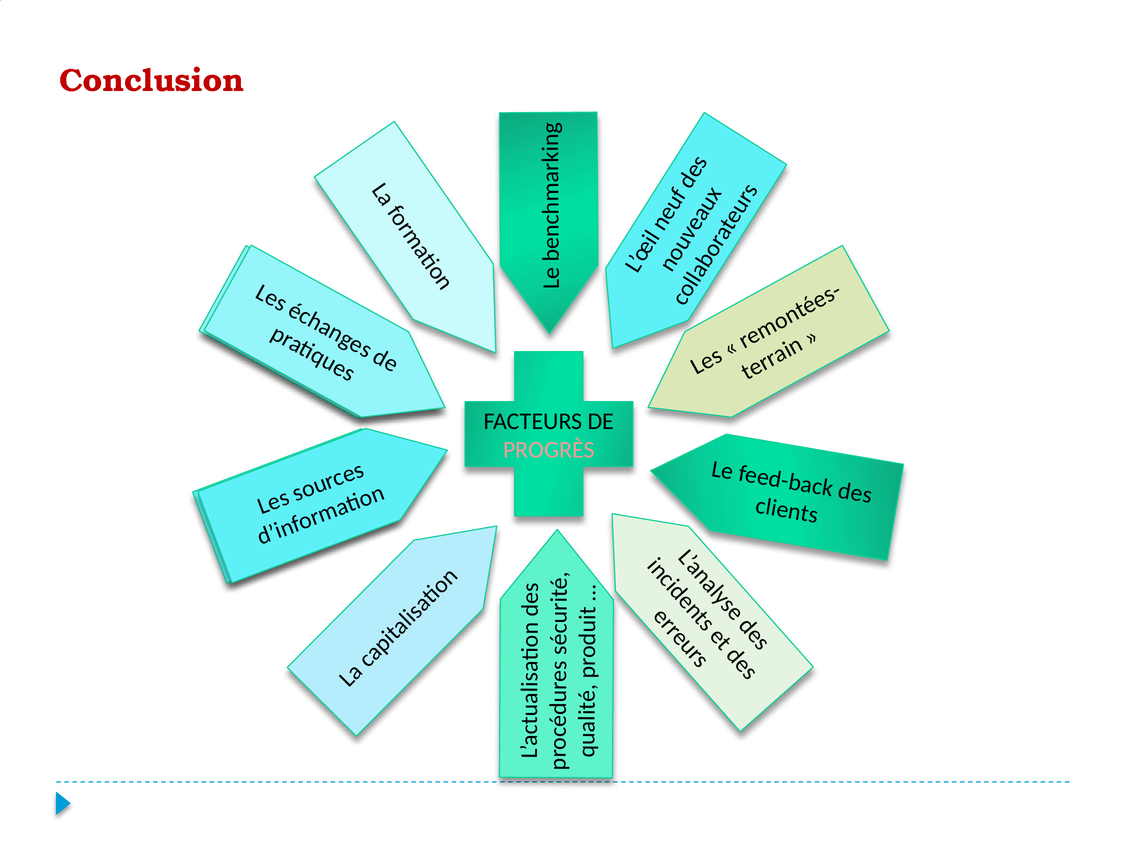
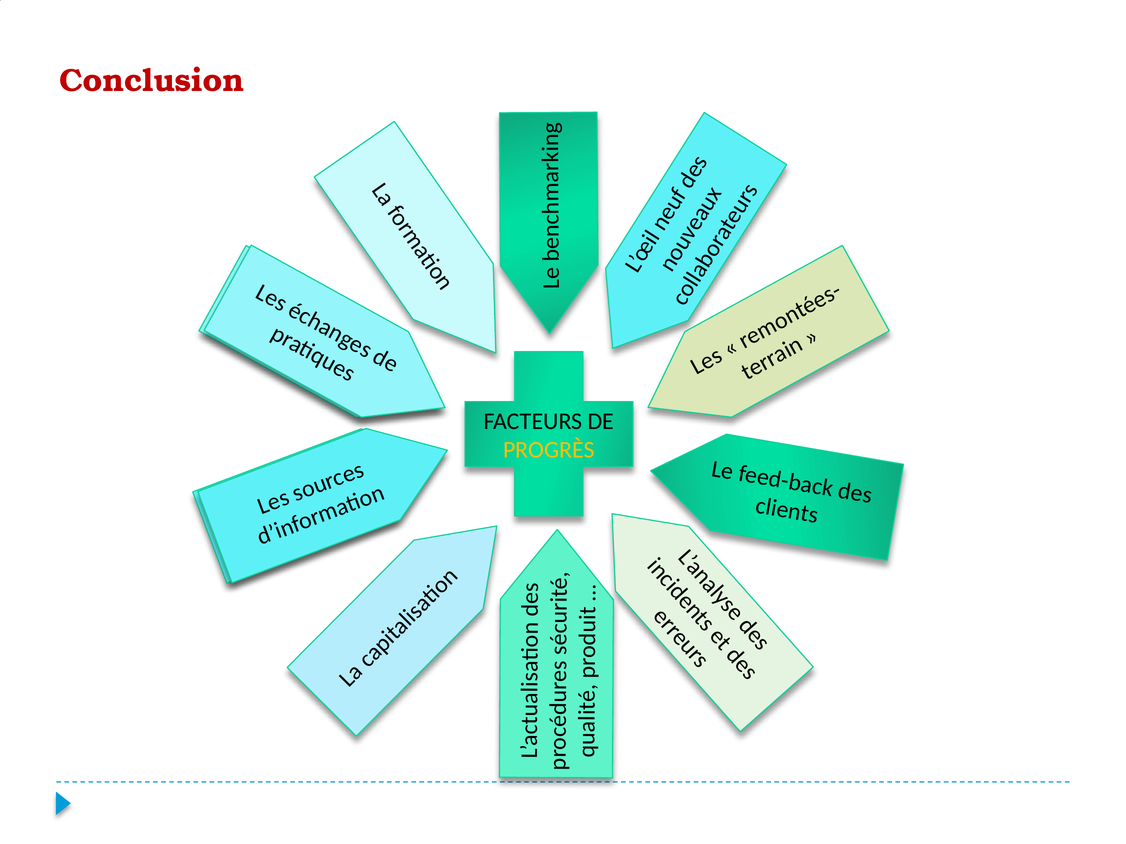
PROGRÈS colour: pink -> yellow
